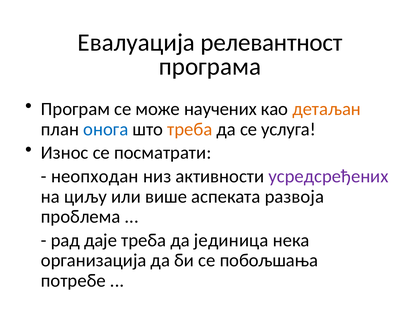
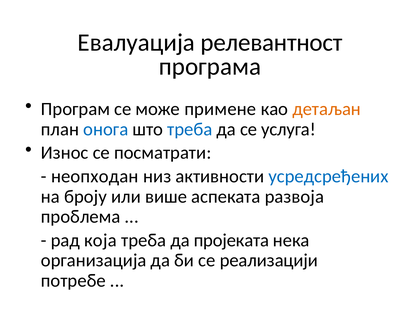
научених: научених -> примене
треба at (190, 129) colour: orange -> blue
усредсређених colour: purple -> blue
циљу: циљу -> броју
даје: даје -> којa
јединица: јединица -> пројеката
побољшања: побољшања -> реализацији
